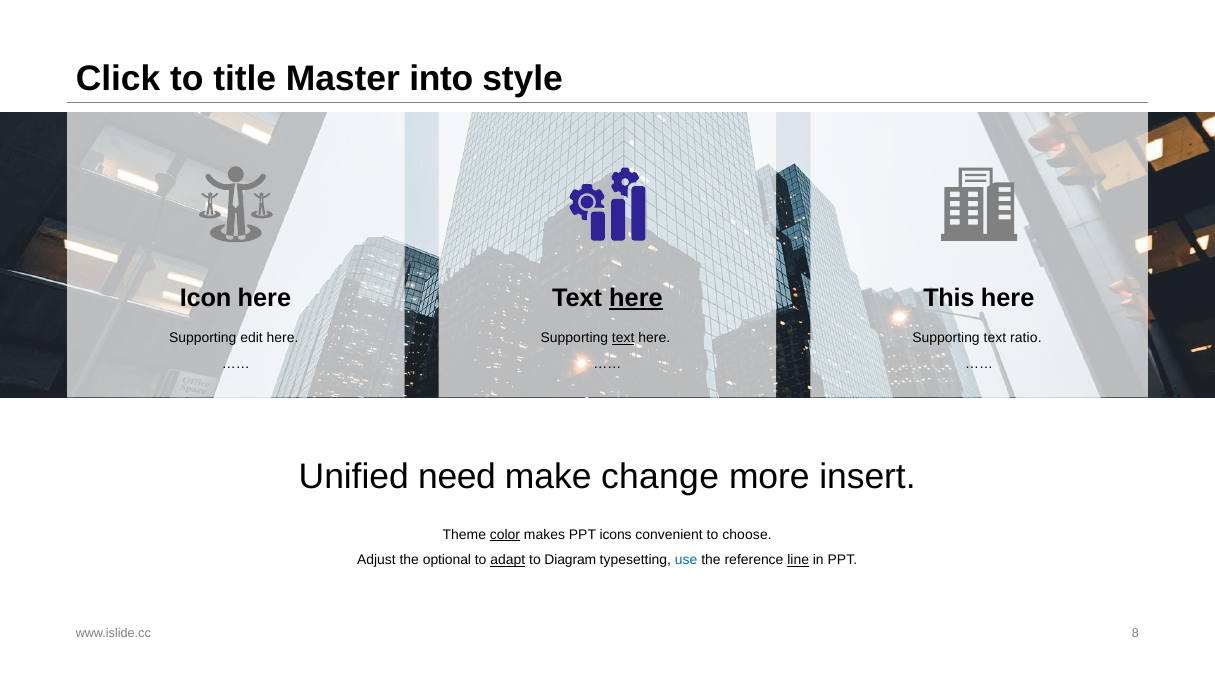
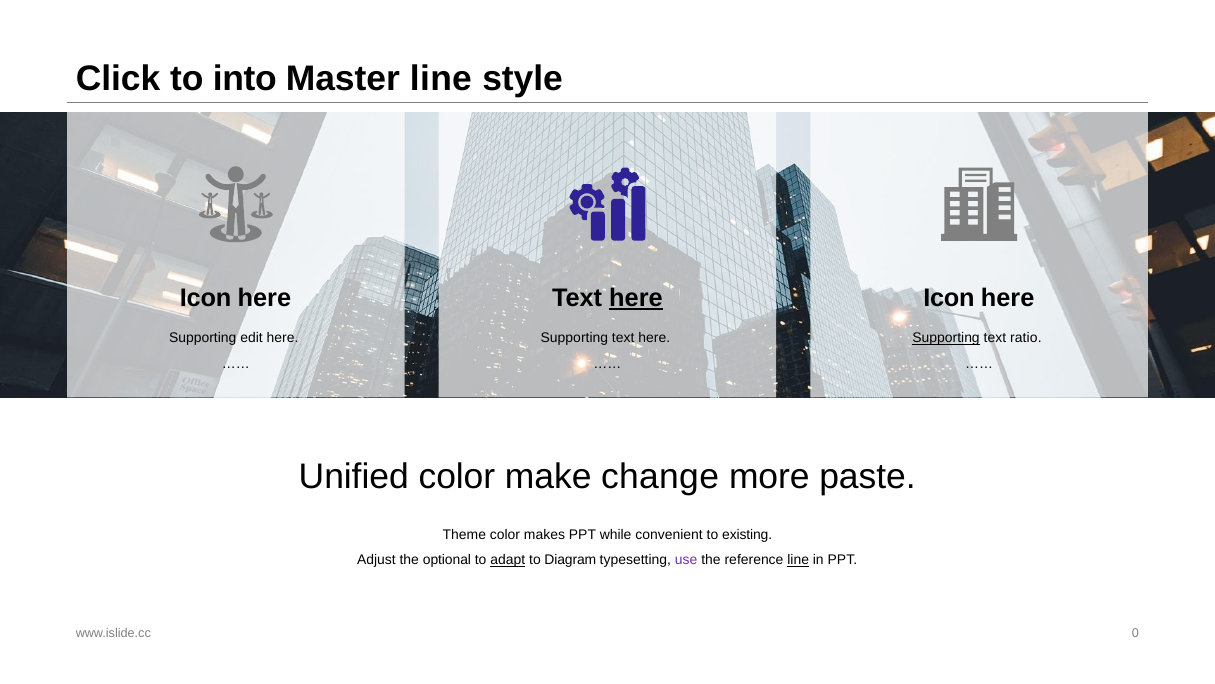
title: title -> into
Master into: into -> line
This at (949, 298): This -> Icon
text at (623, 338) underline: present -> none
Supporting at (946, 338) underline: none -> present
Unified need: need -> color
insert: insert -> paste
color at (505, 534) underline: present -> none
icons: icons -> while
choose: choose -> existing
use colour: blue -> purple
8: 8 -> 0
